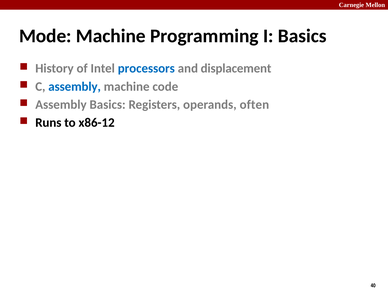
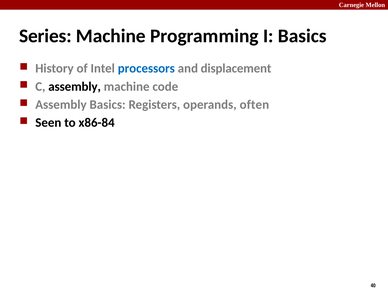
Mode: Mode -> Series
assembly at (75, 87) colour: blue -> black
Runs: Runs -> Seen
x86-12: x86-12 -> x86-84
